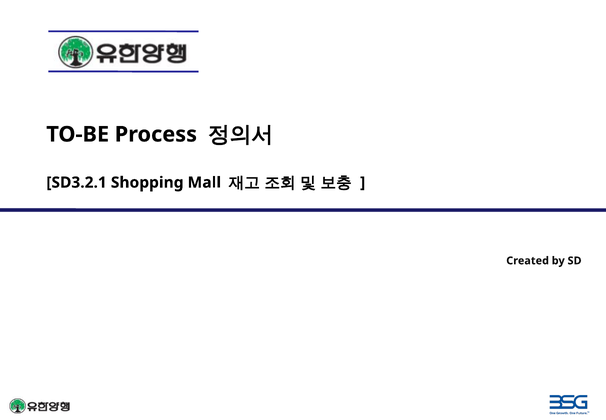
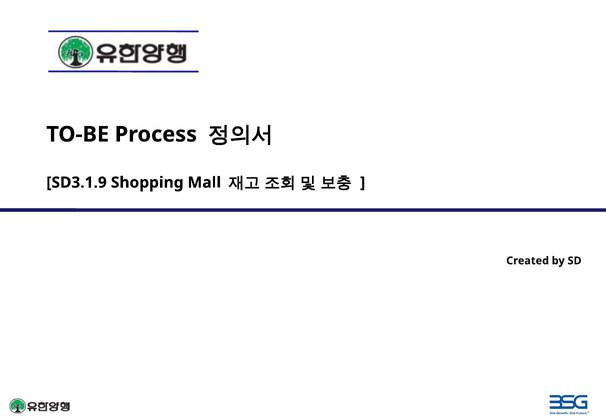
SD3.2.1: SD3.2.1 -> SD3.1.9
